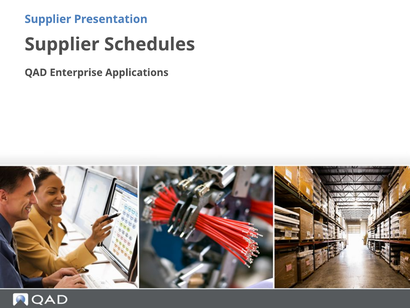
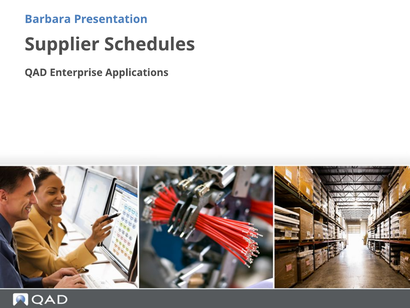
Supplier at (48, 19): Supplier -> Barbara
